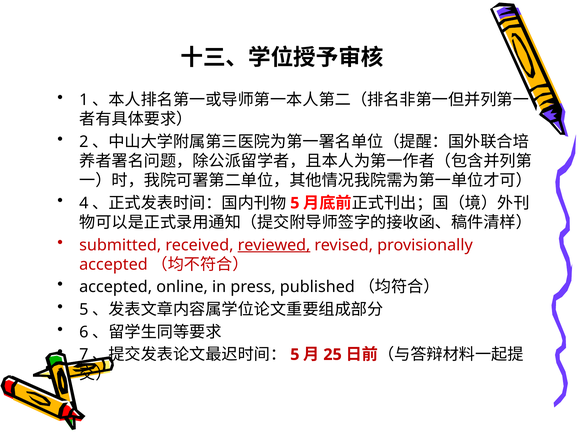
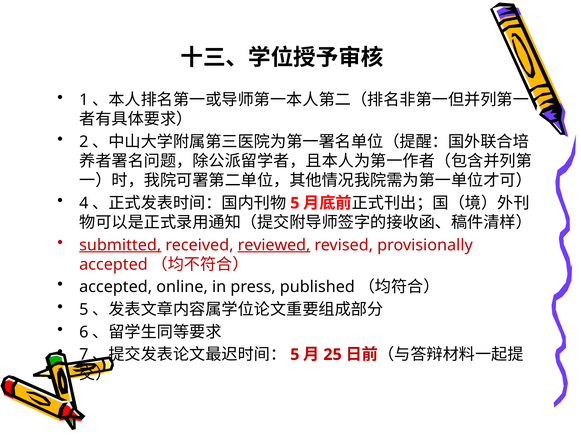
submitted underline: none -> present
